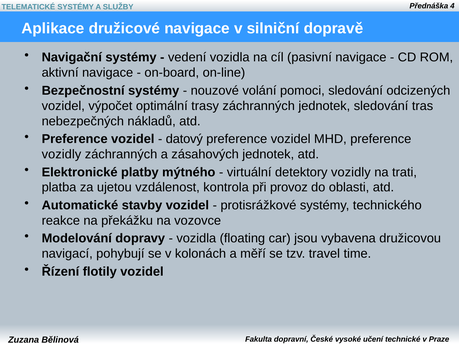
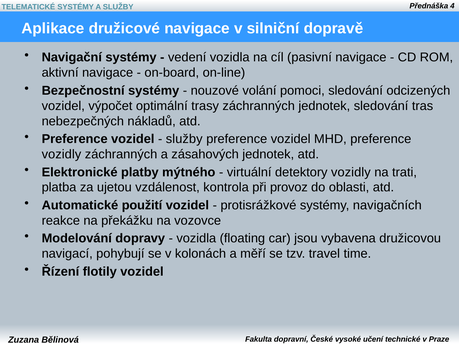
datový at (184, 139): datový -> služby
stavby: stavby -> použití
technického: technického -> navigačních
